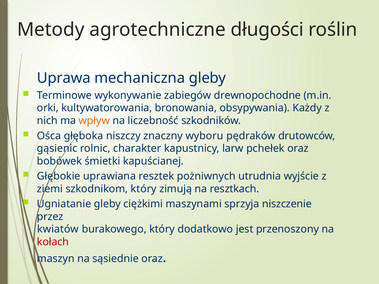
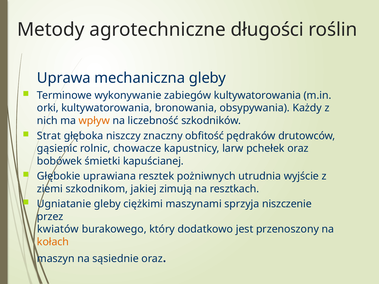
zabiegów drewnopochodne: drewnopochodne -> kultywatorowania
Ośca: Ośca -> Strat
wyboru: wyboru -> obfitość
charakter: charakter -> chowacze
szkodnikom który: który -> jakiej
kołach colour: red -> orange
